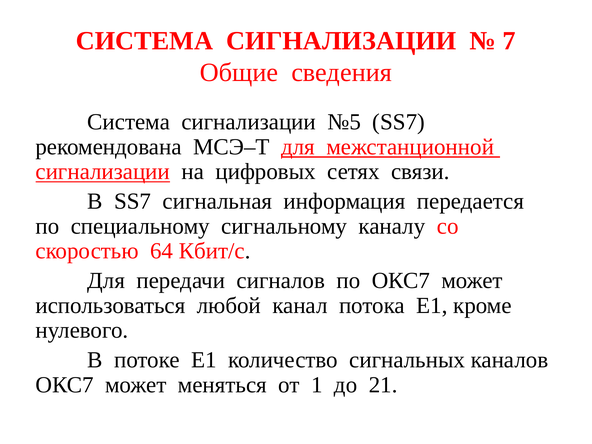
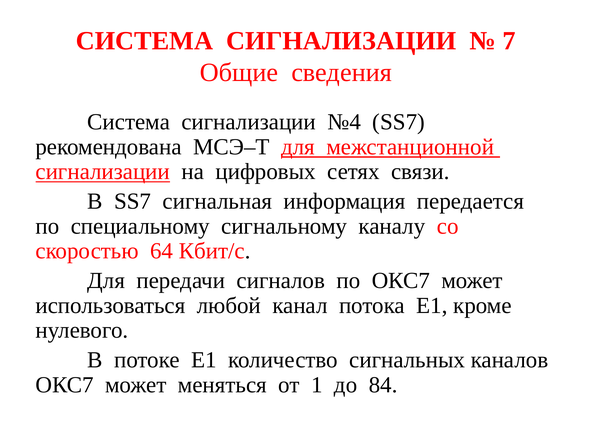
№5: №5 -> №4
21: 21 -> 84
